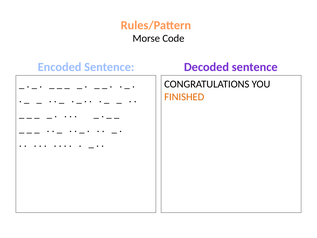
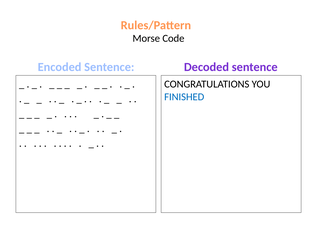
FINISHED colour: orange -> blue
